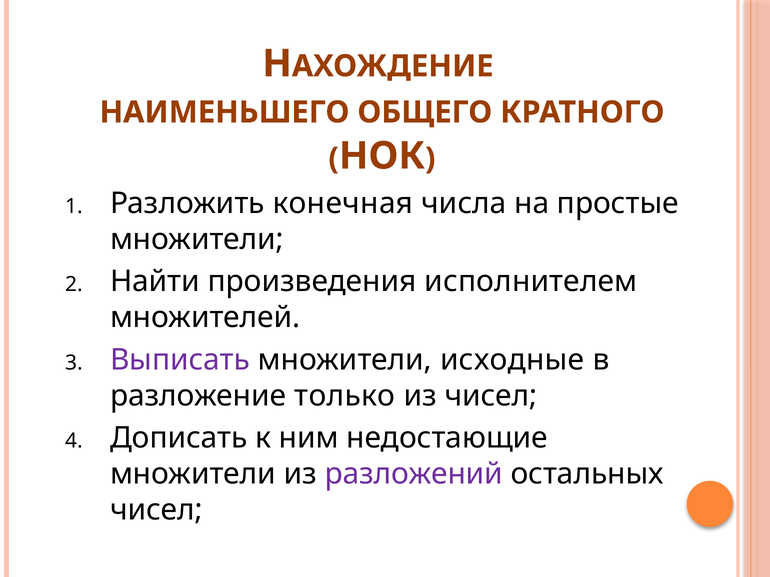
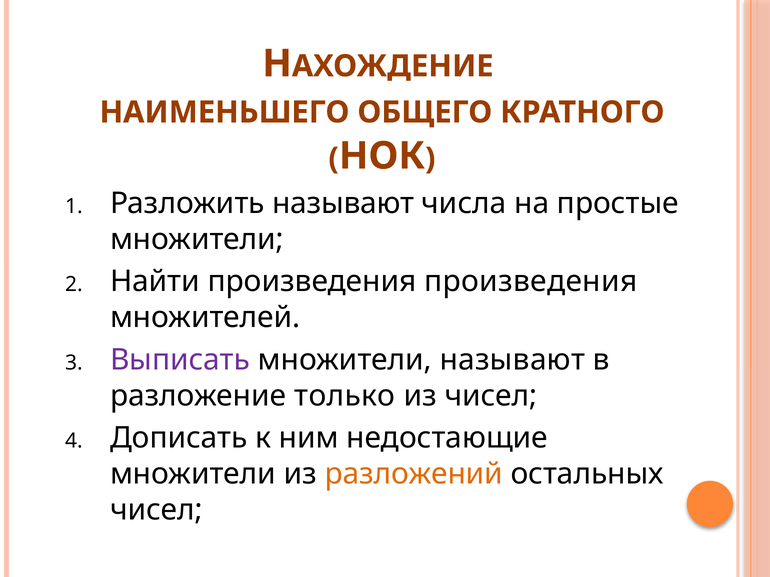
Разложить конечная: конечная -> называют
произведения исполнителем: исполнителем -> произведения
множители исходные: исходные -> называют
разложений colour: purple -> orange
